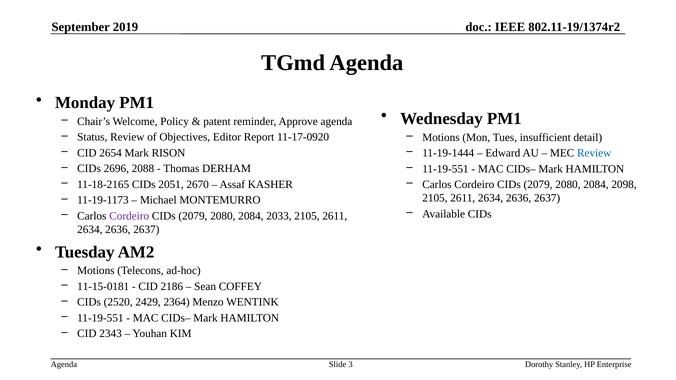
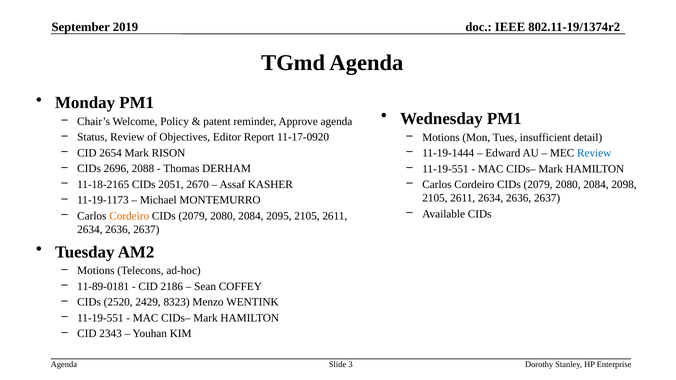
Cordeiro at (129, 216) colour: purple -> orange
2033: 2033 -> 2095
11-15-0181: 11-15-0181 -> 11-89-0181
2364: 2364 -> 8323
